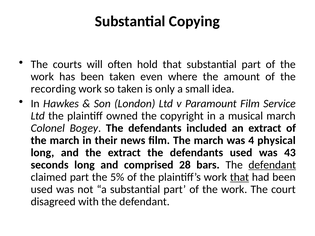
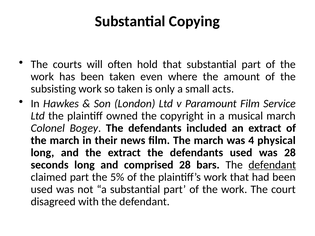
recording: recording -> subsisting
idea: idea -> acts
was 43: 43 -> 28
that at (239, 177) underline: present -> none
